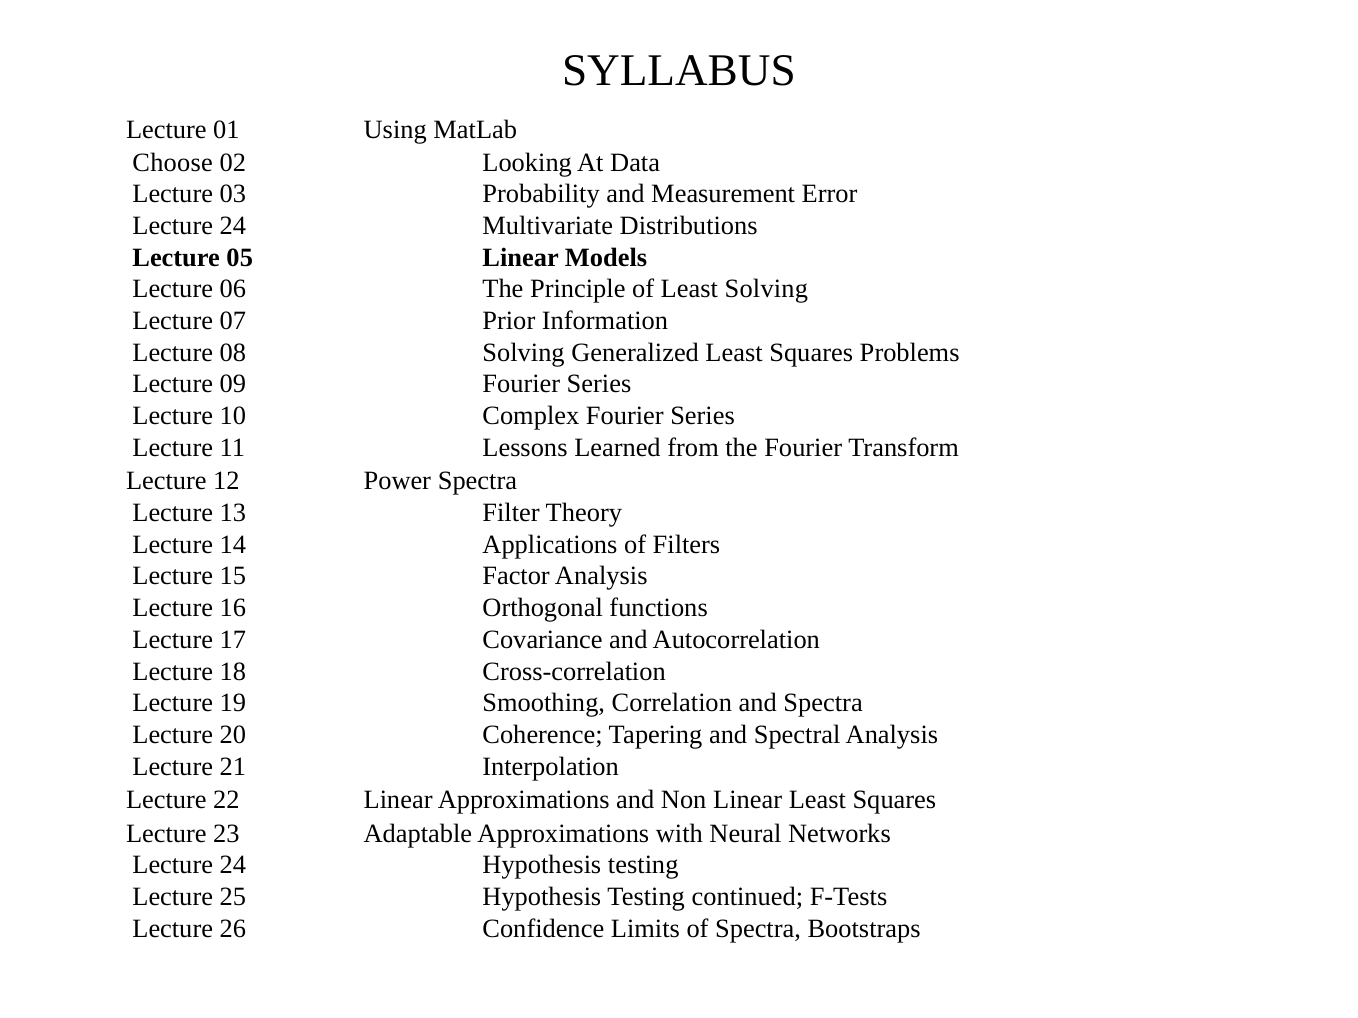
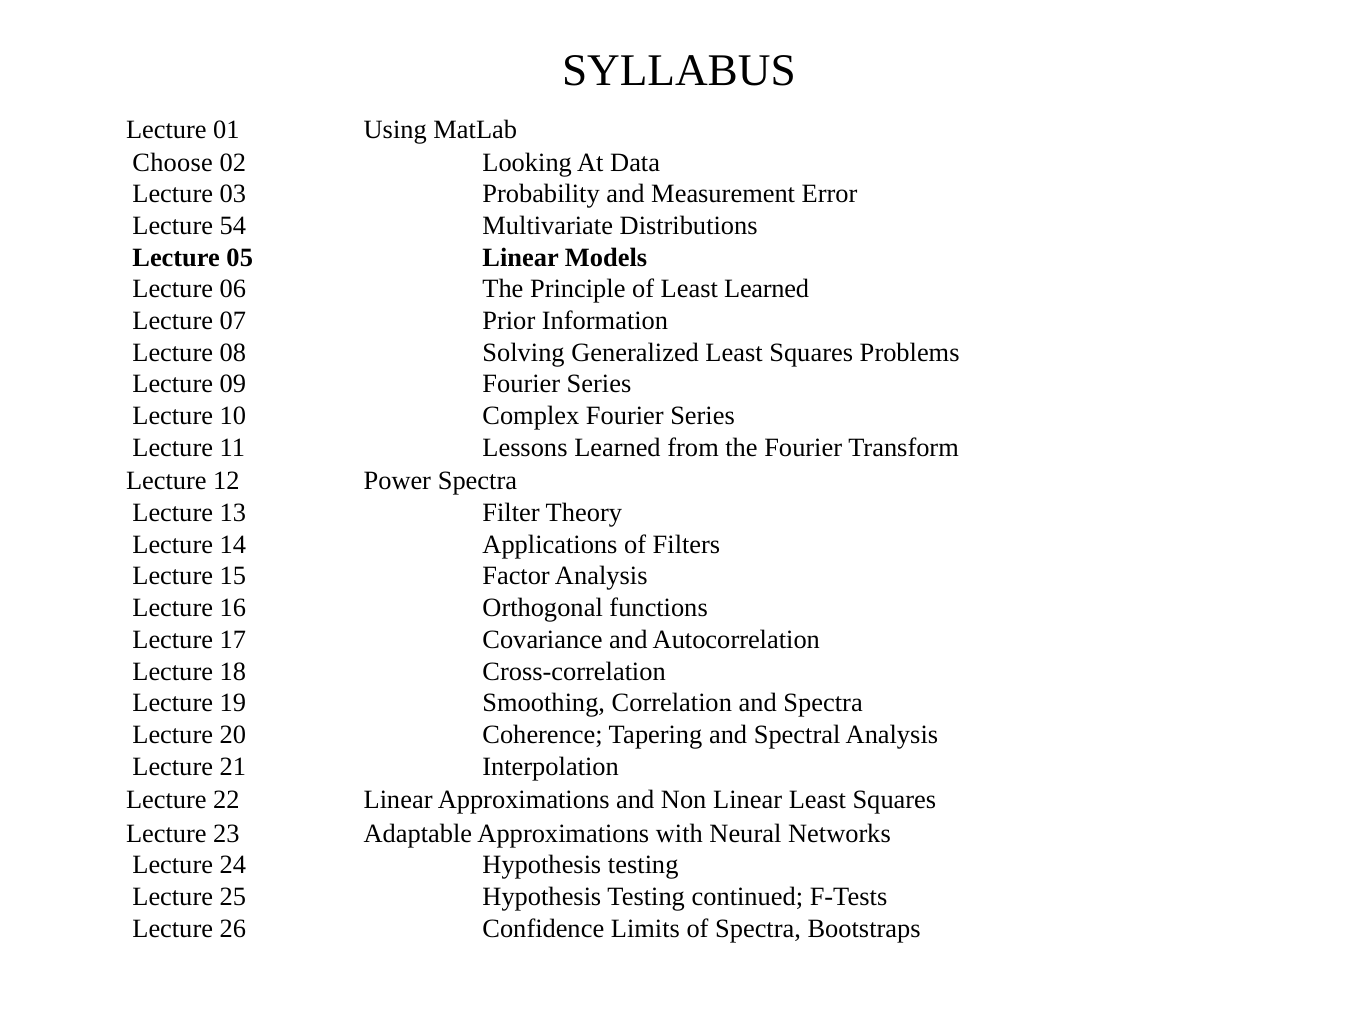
24 at (233, 226): 24 -> 54
Least Solving: Solving -> Learned
